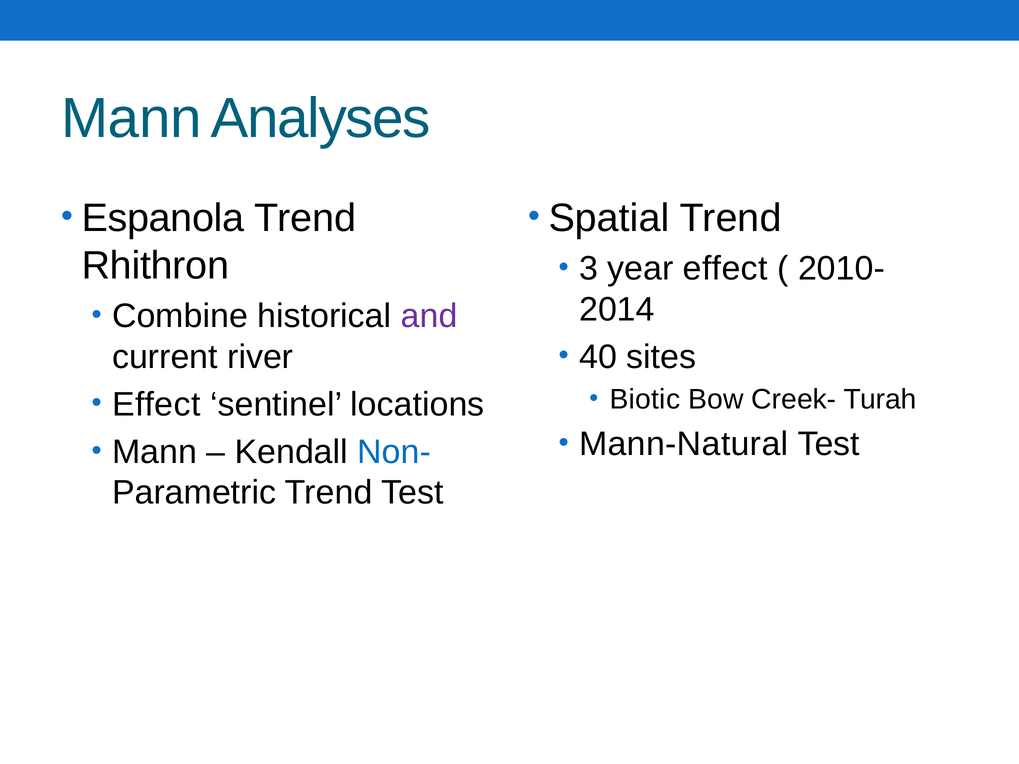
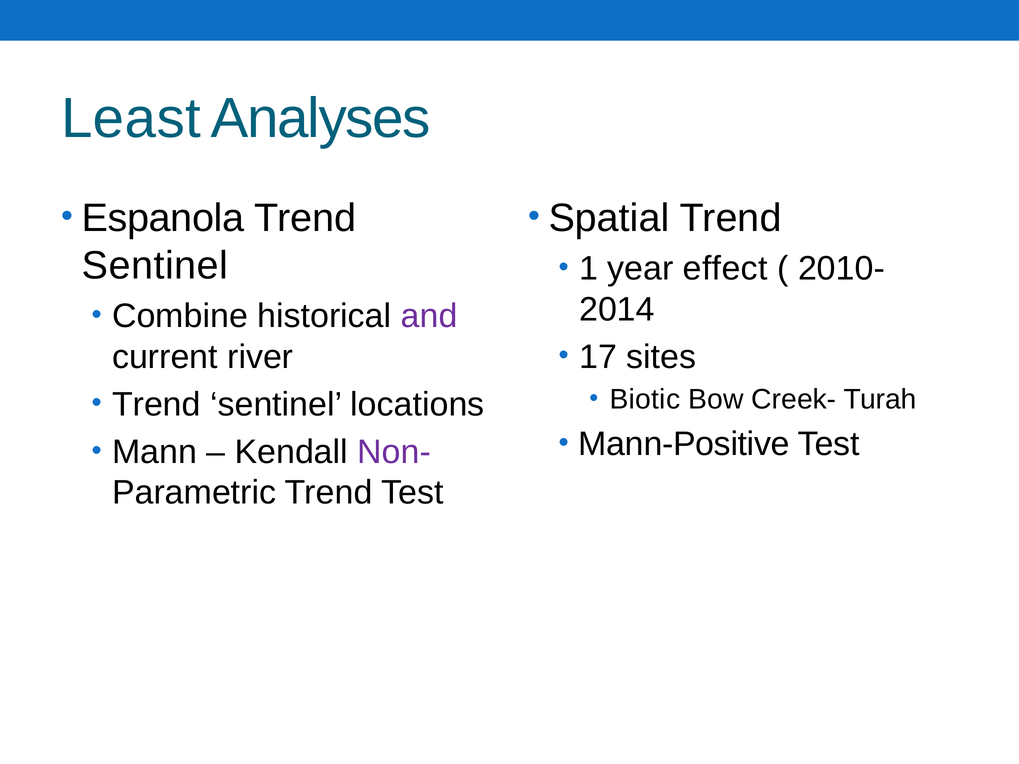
Mann at (131, 119): Mann -> Least
Rhithron at (155, 266): Rhithron -> Sentinel
3: 3 -> 1
40: 40 -> 17
Effect at (156, 405): Effect -> Trend
Mann-Natural: Mann-Natural -> Mann-Positive
Non- colour: blue -> purple
